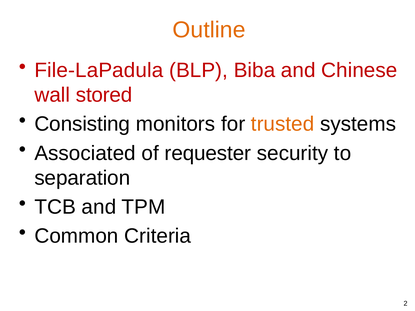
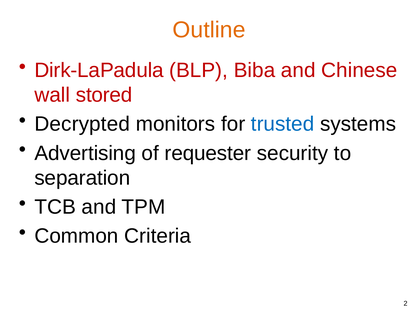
File-LaPadula: File-LaPadula -> Dirk-LaPadula
Consisting: Consisting -> Decrypted
trusted colour: orange -> blue
Associated: Associated -> Advertising
